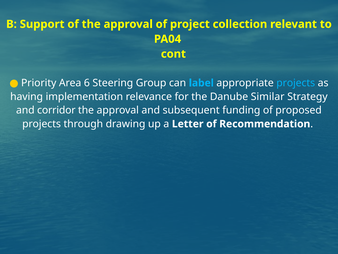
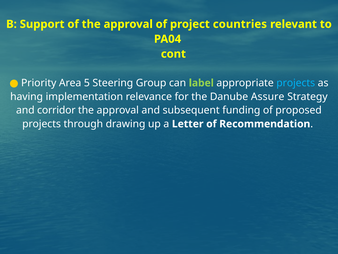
collection: collection -> countries
6: 6 -> 5
label colour: light blue -> light green
Similar: Similar -> Assure
